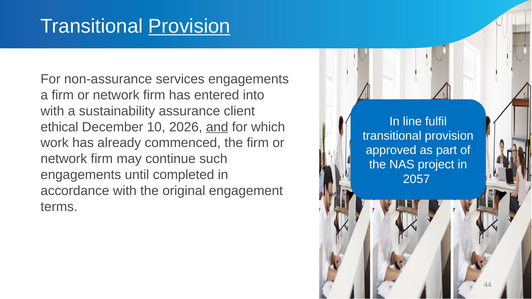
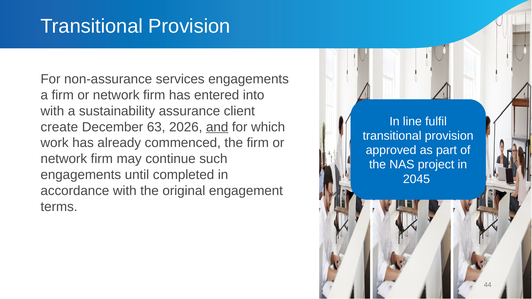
Provision at (189, 26) underline: present -> none
ethical: ethical -> create
10: 10 -> 63
2057: 2057 -> 2045
